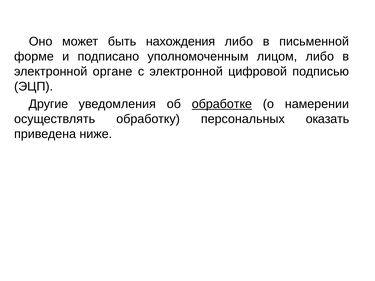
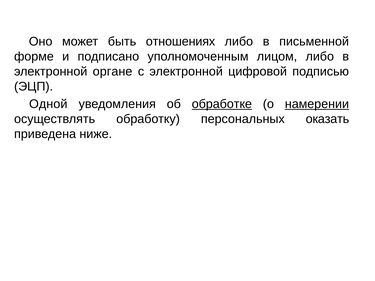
нахождения: нахождения -> отношениях
Другие: Другие -> Одной
намерении underline: none -> present
